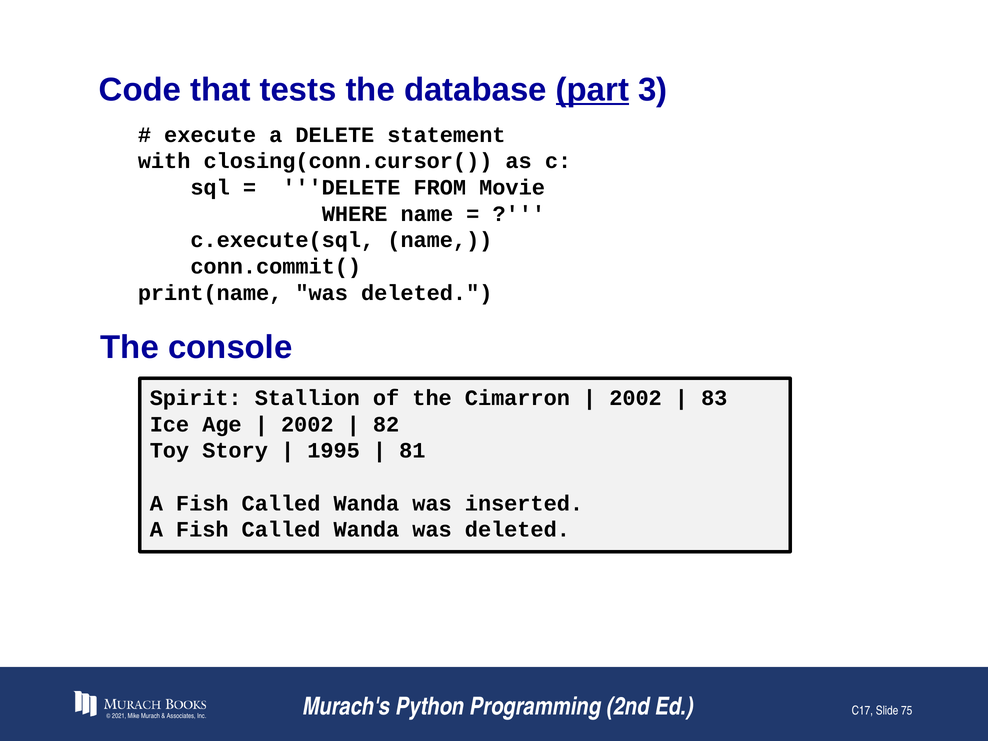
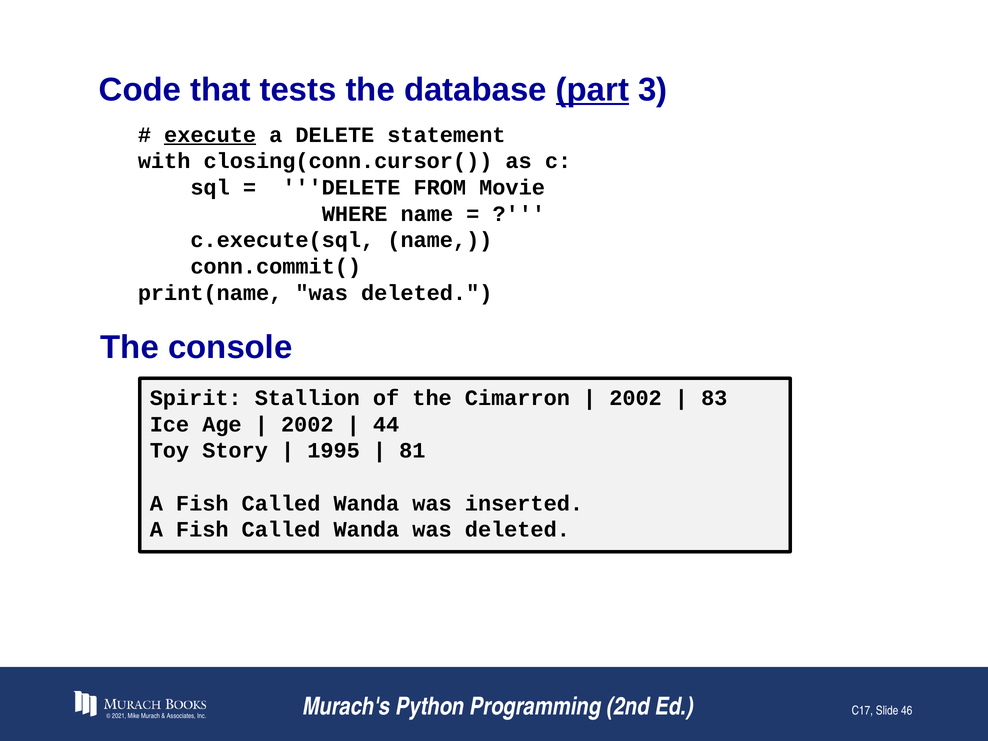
execute underline: none -> present
82: 82 -> 44
75: 75 -> 46
